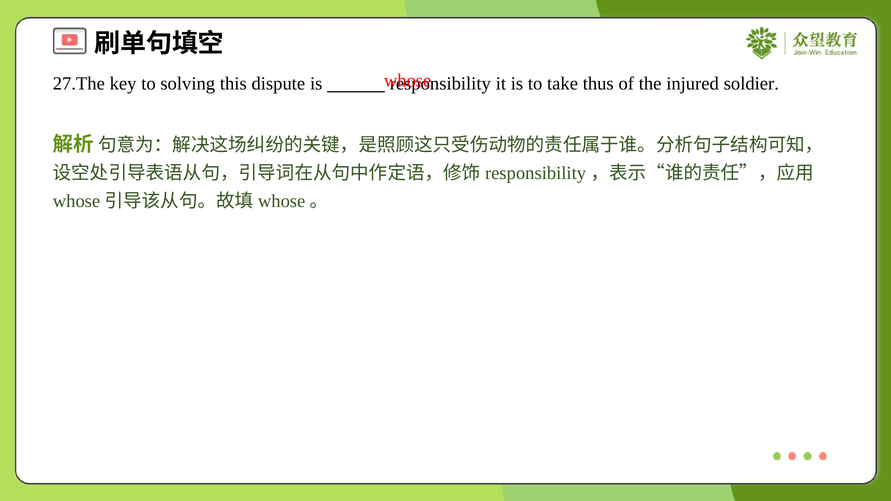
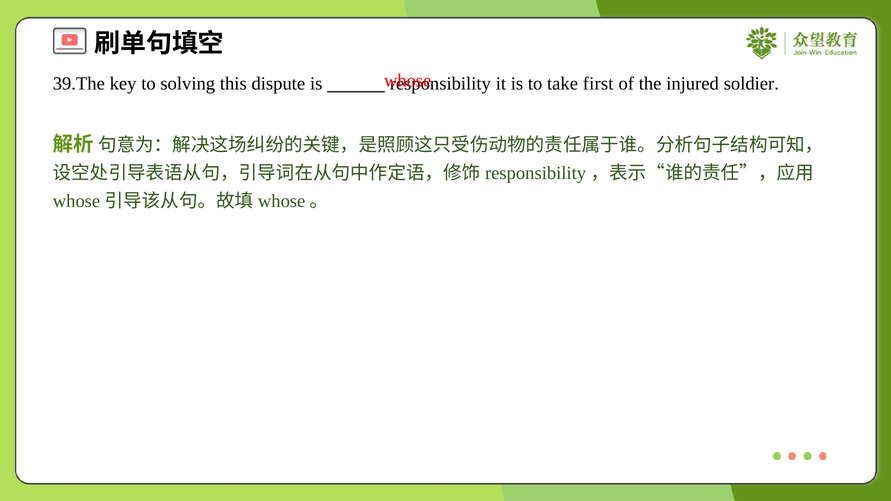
27.The: 27.The -> 39.The
thus: thus -> first
